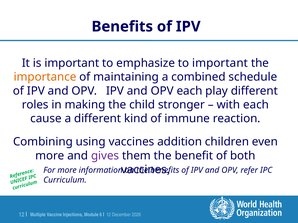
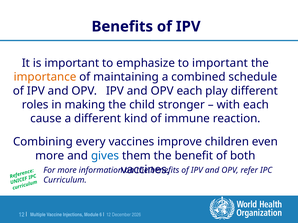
using: using -> every
addition: addition -> improve
gives colour: purple -> blue
